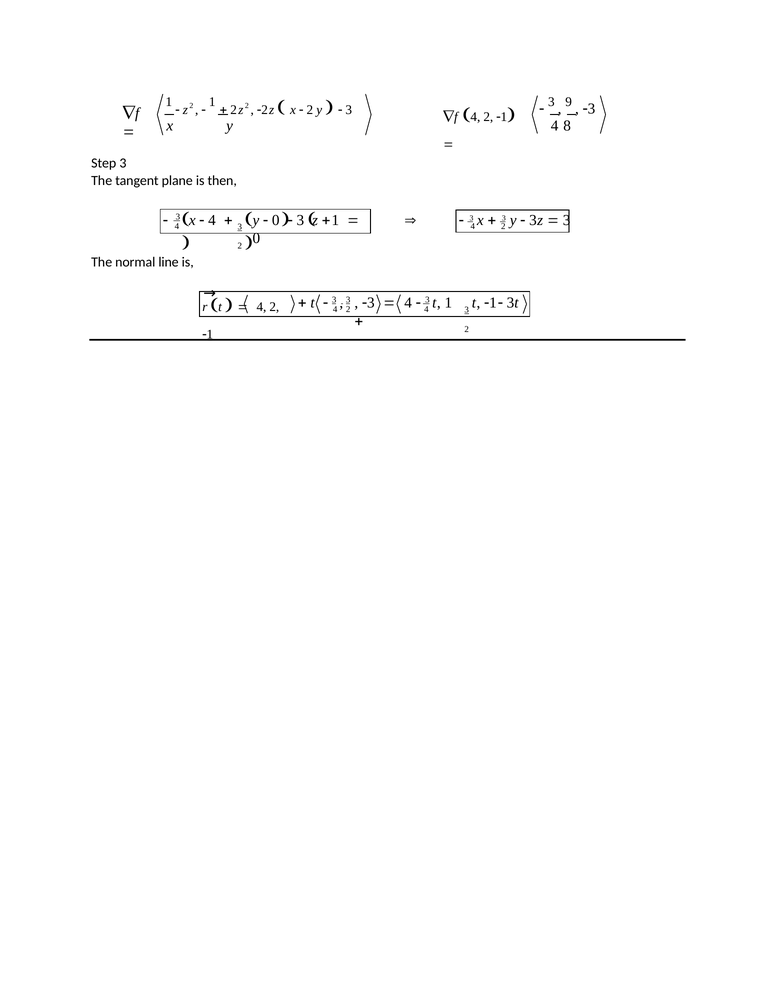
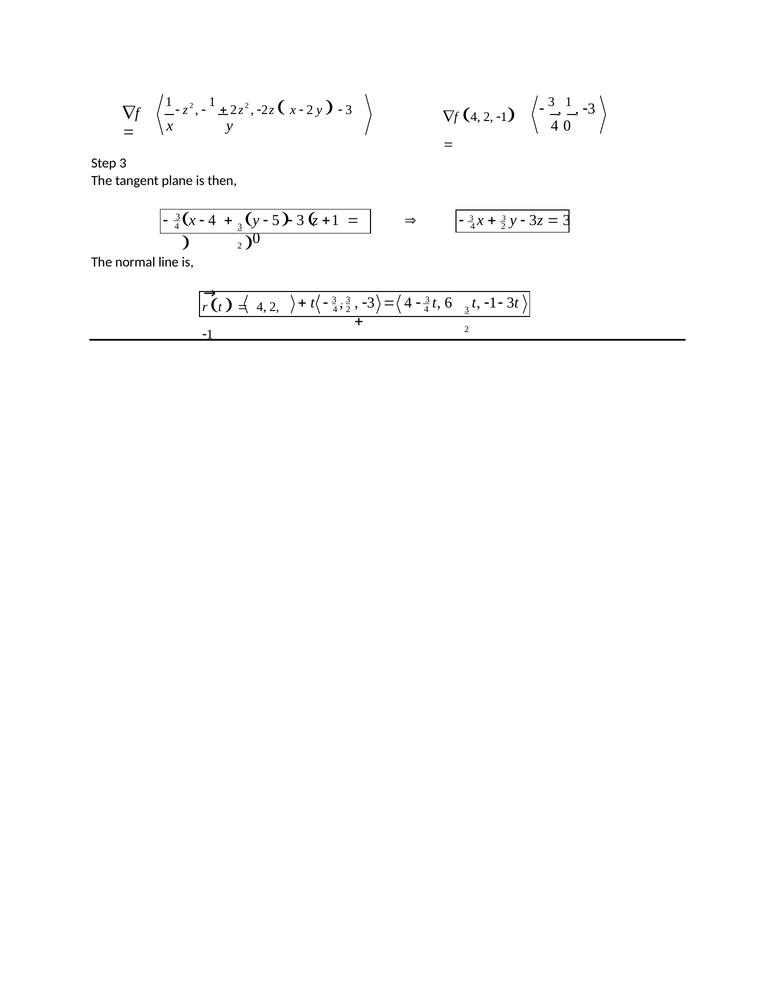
9 at (569, 102): 9 -> 1
4 8: 8 -> 0
0 at (276, 220): 0 -> 5
t 1: 1 -> 6
